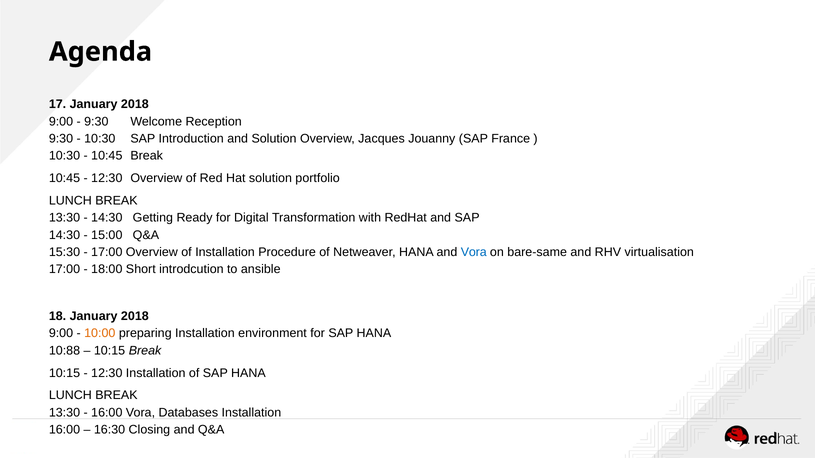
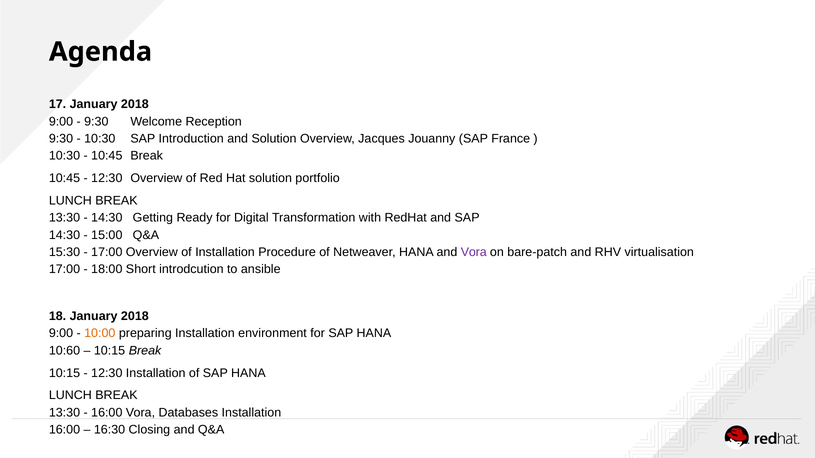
Vora at (474, 252) colour: blue -> purple
bare-same: bare-same -> bare-patch
10:88: 10:88 -> 10:60
